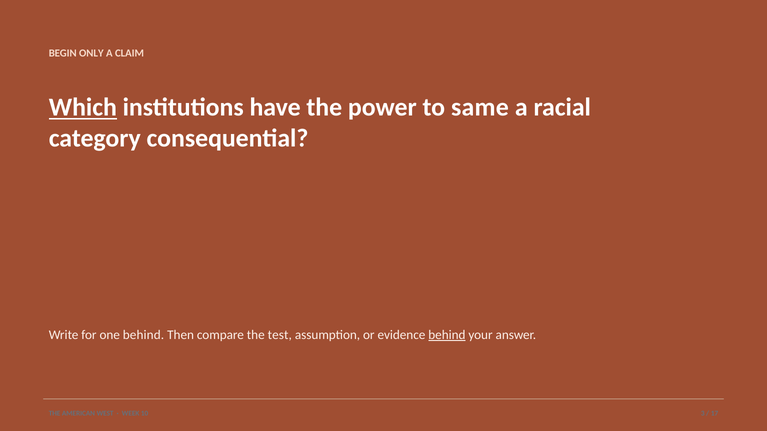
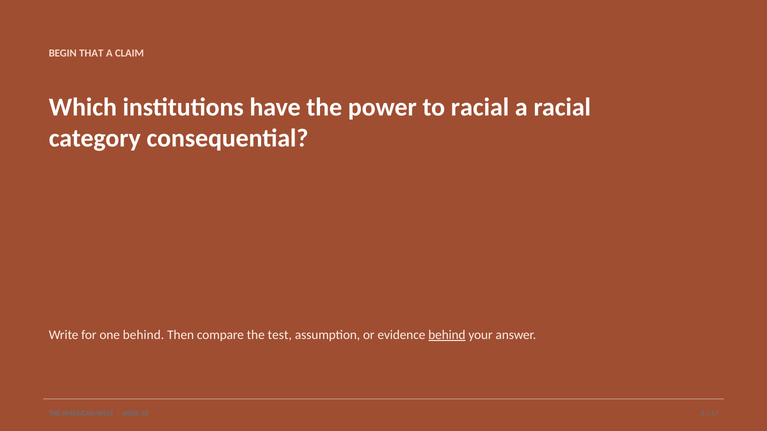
ONLY: ONLY -> THAT
Which underline: present -> none
to same: same -> racial
